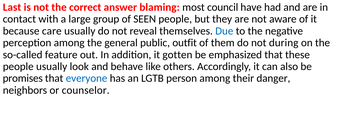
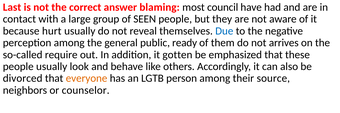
care: care -> hurt
outfit: outfit -> ready
during: during -> arrives
feature: feature -> require
promises: promises -> divorced
everyone colour: blue -> orange
danger: danger -> source
